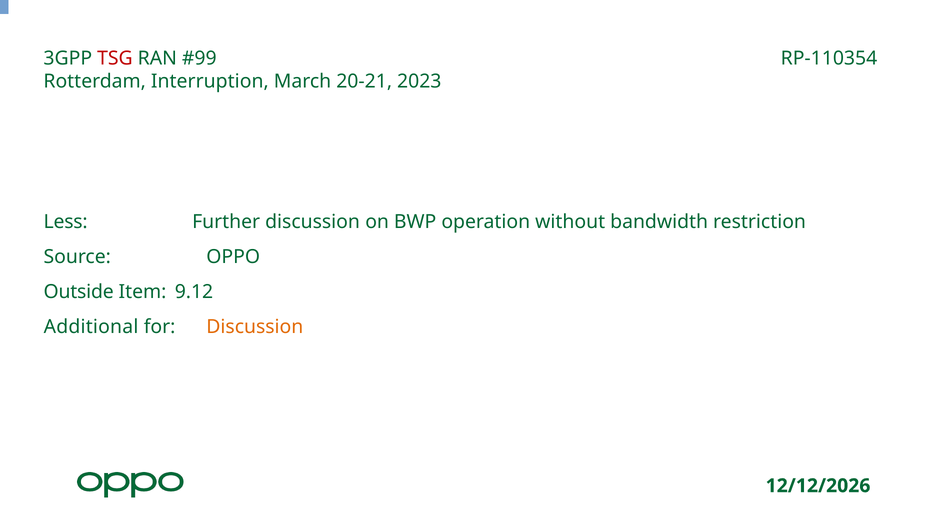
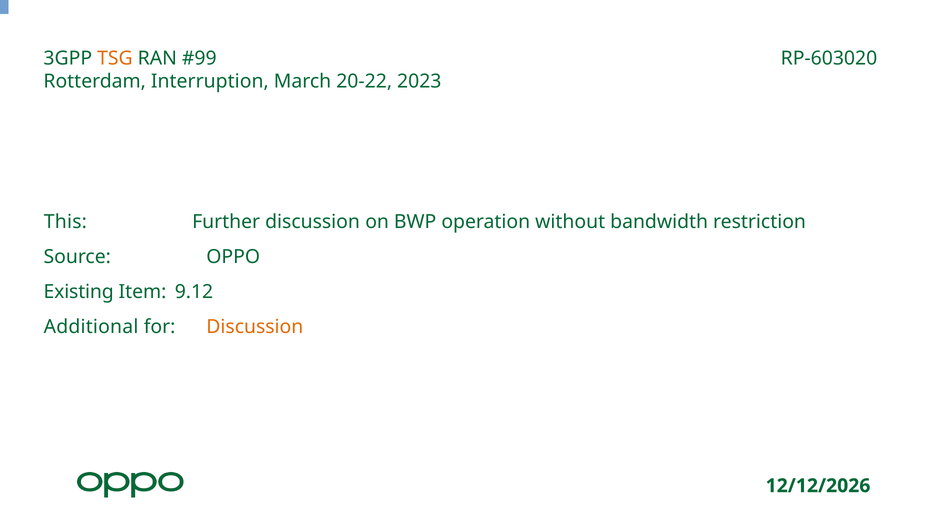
TSG colour: red -> orange
RP-110354: RP-110354 -> RP-603020
20-21: 20-21 -> 20-22
Less: Less -> This
Outside: Outside -> Existing
